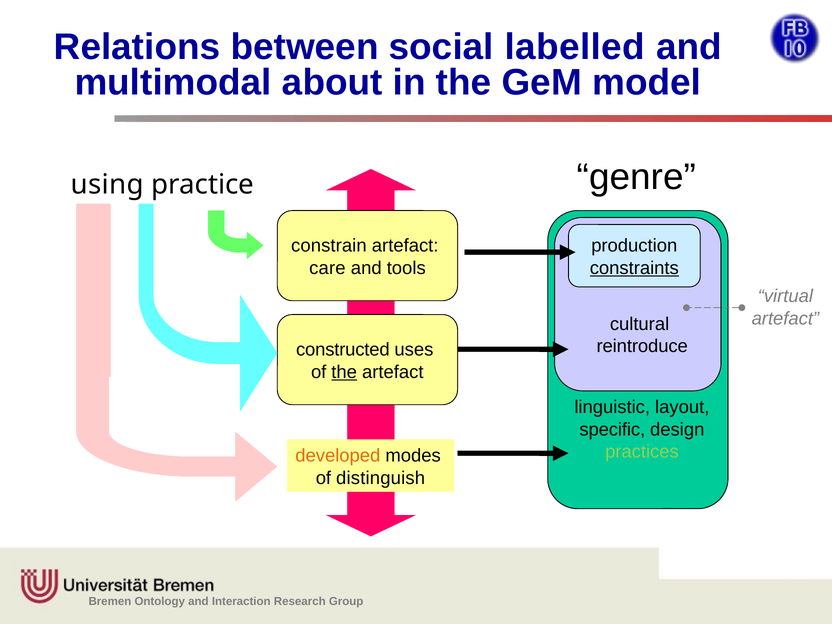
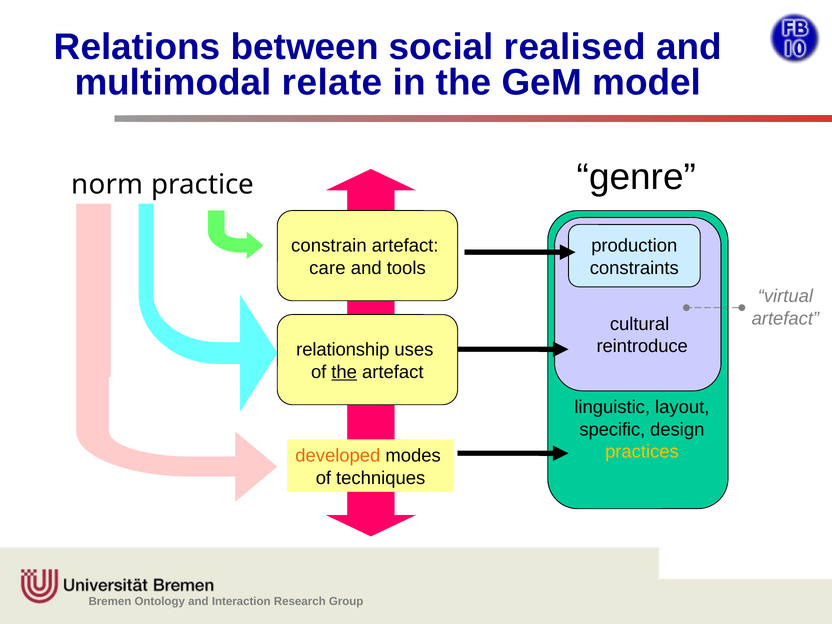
labelled: labelled -> realised
about: about -> relate
using: using -> norm
constraints underline: present -> none
constructed: constructed -> relationship
practices colour: light green -> yellow
distinguish: distinguish -> techniques
